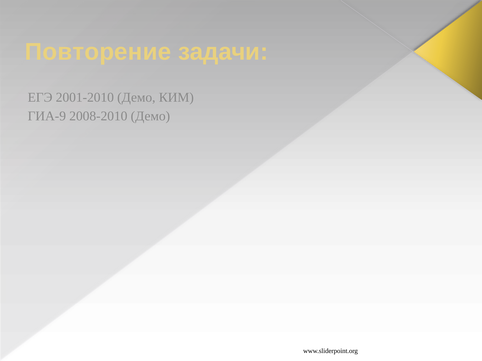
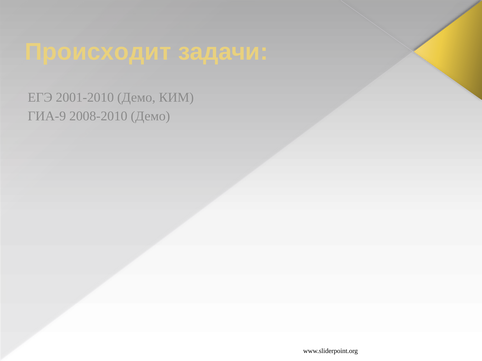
Повторение: Повторение -> Происходит
